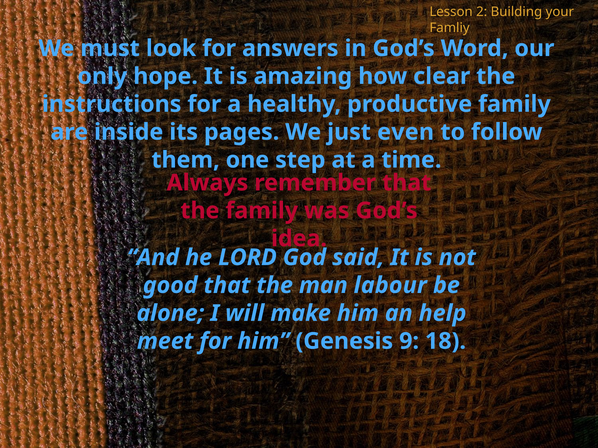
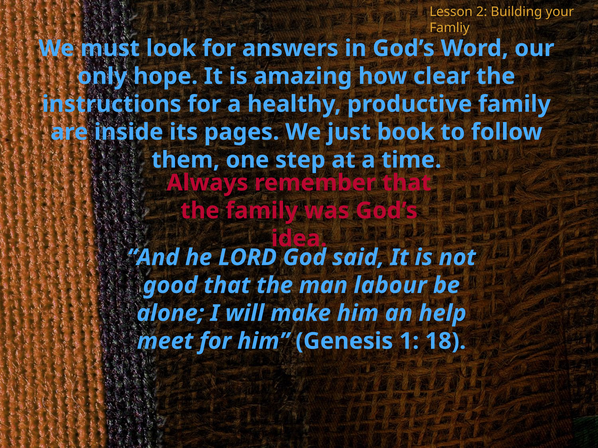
even: even -> book
9: 9 -> 1
